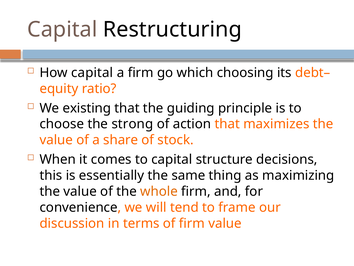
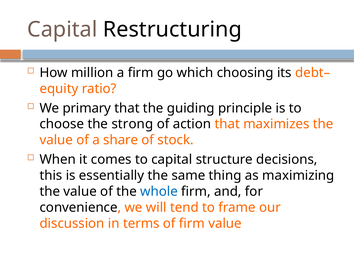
How capital: capital -> million
existing: existing -> primary
whole colour: orange -> blue
